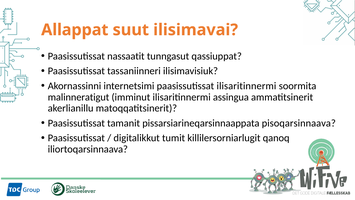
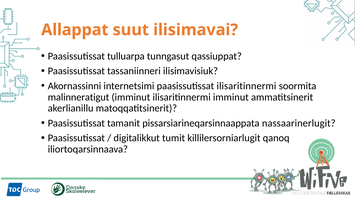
nassaatit: nassaatit -> tulluarpa
ilisaritinnermi assingua: assingua -> imminut
pisoqarsinnaava: pisoqarsinnaava -> nassaarinerlugit
